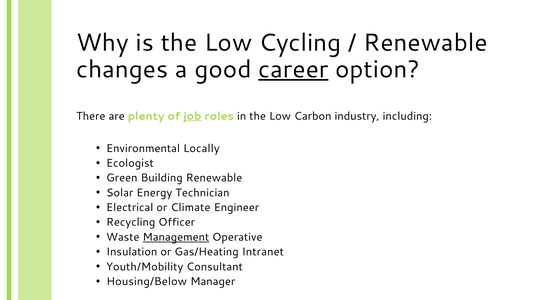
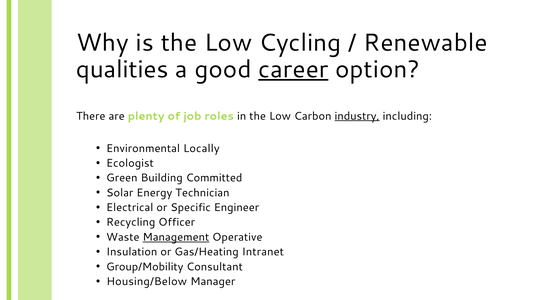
changes: changes -> qualities
job underline: present -> none
industry underline: none -> present
Building Renewable: Renewable -> Committed
Climate: Climate -> Specific
Youth/Mobility: Youth/Mobility -> Group/Mobility
